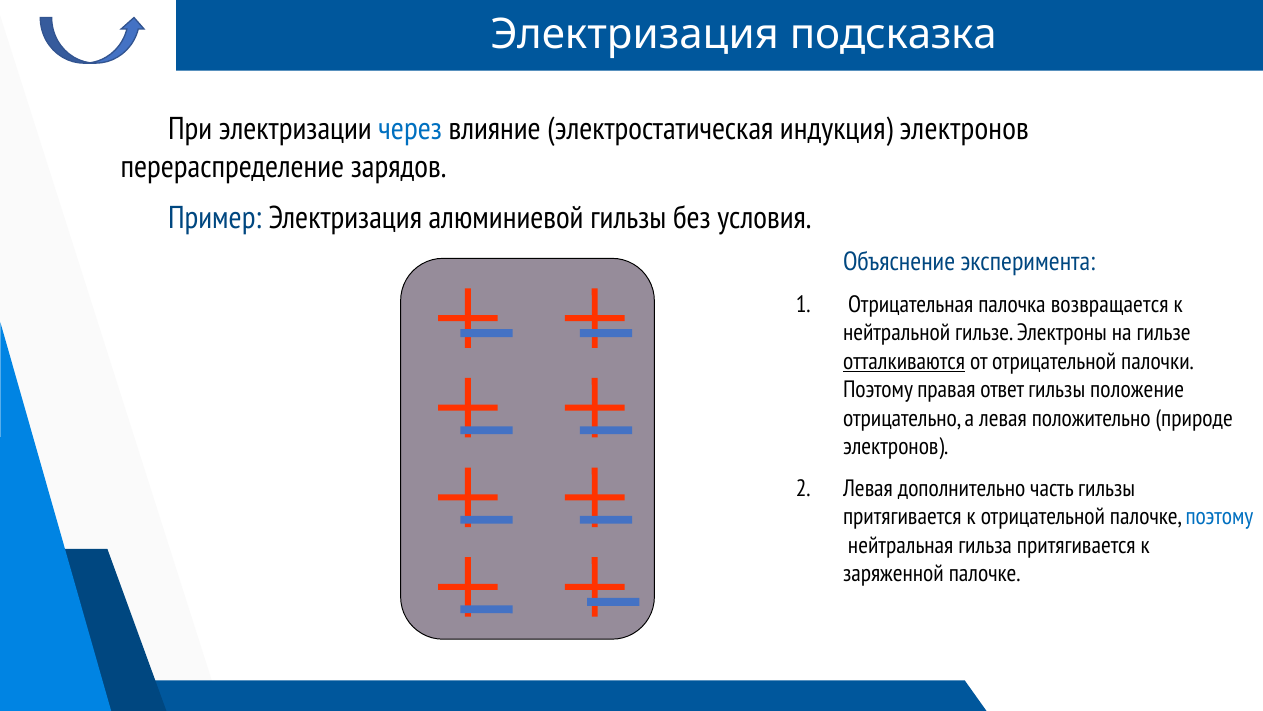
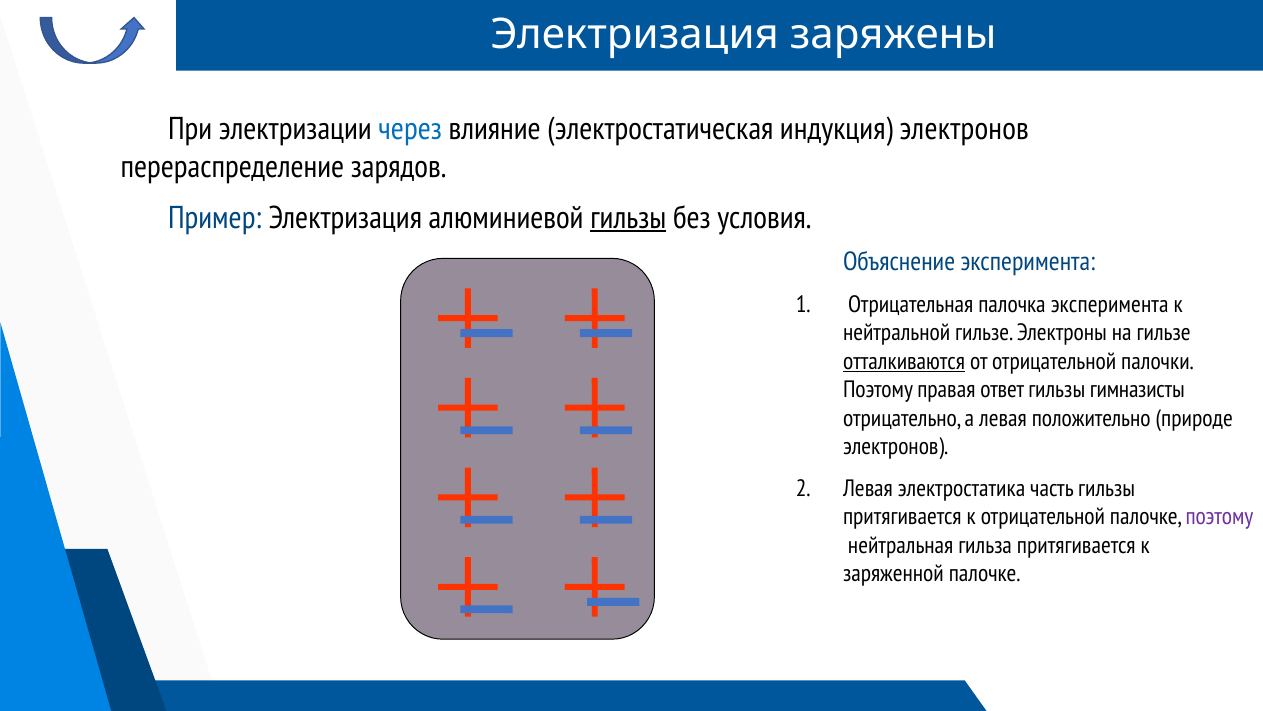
подсказка: подсказка -> заряжены
гильзы at (628, 218) underline: none -> present
палочка возвращается: возвращается -> эксперимента
положение: положение -> гимназисты
дополнительно: дополнительно -> электростатика
поэтому at (1219, 516) colour: blue -> purple
